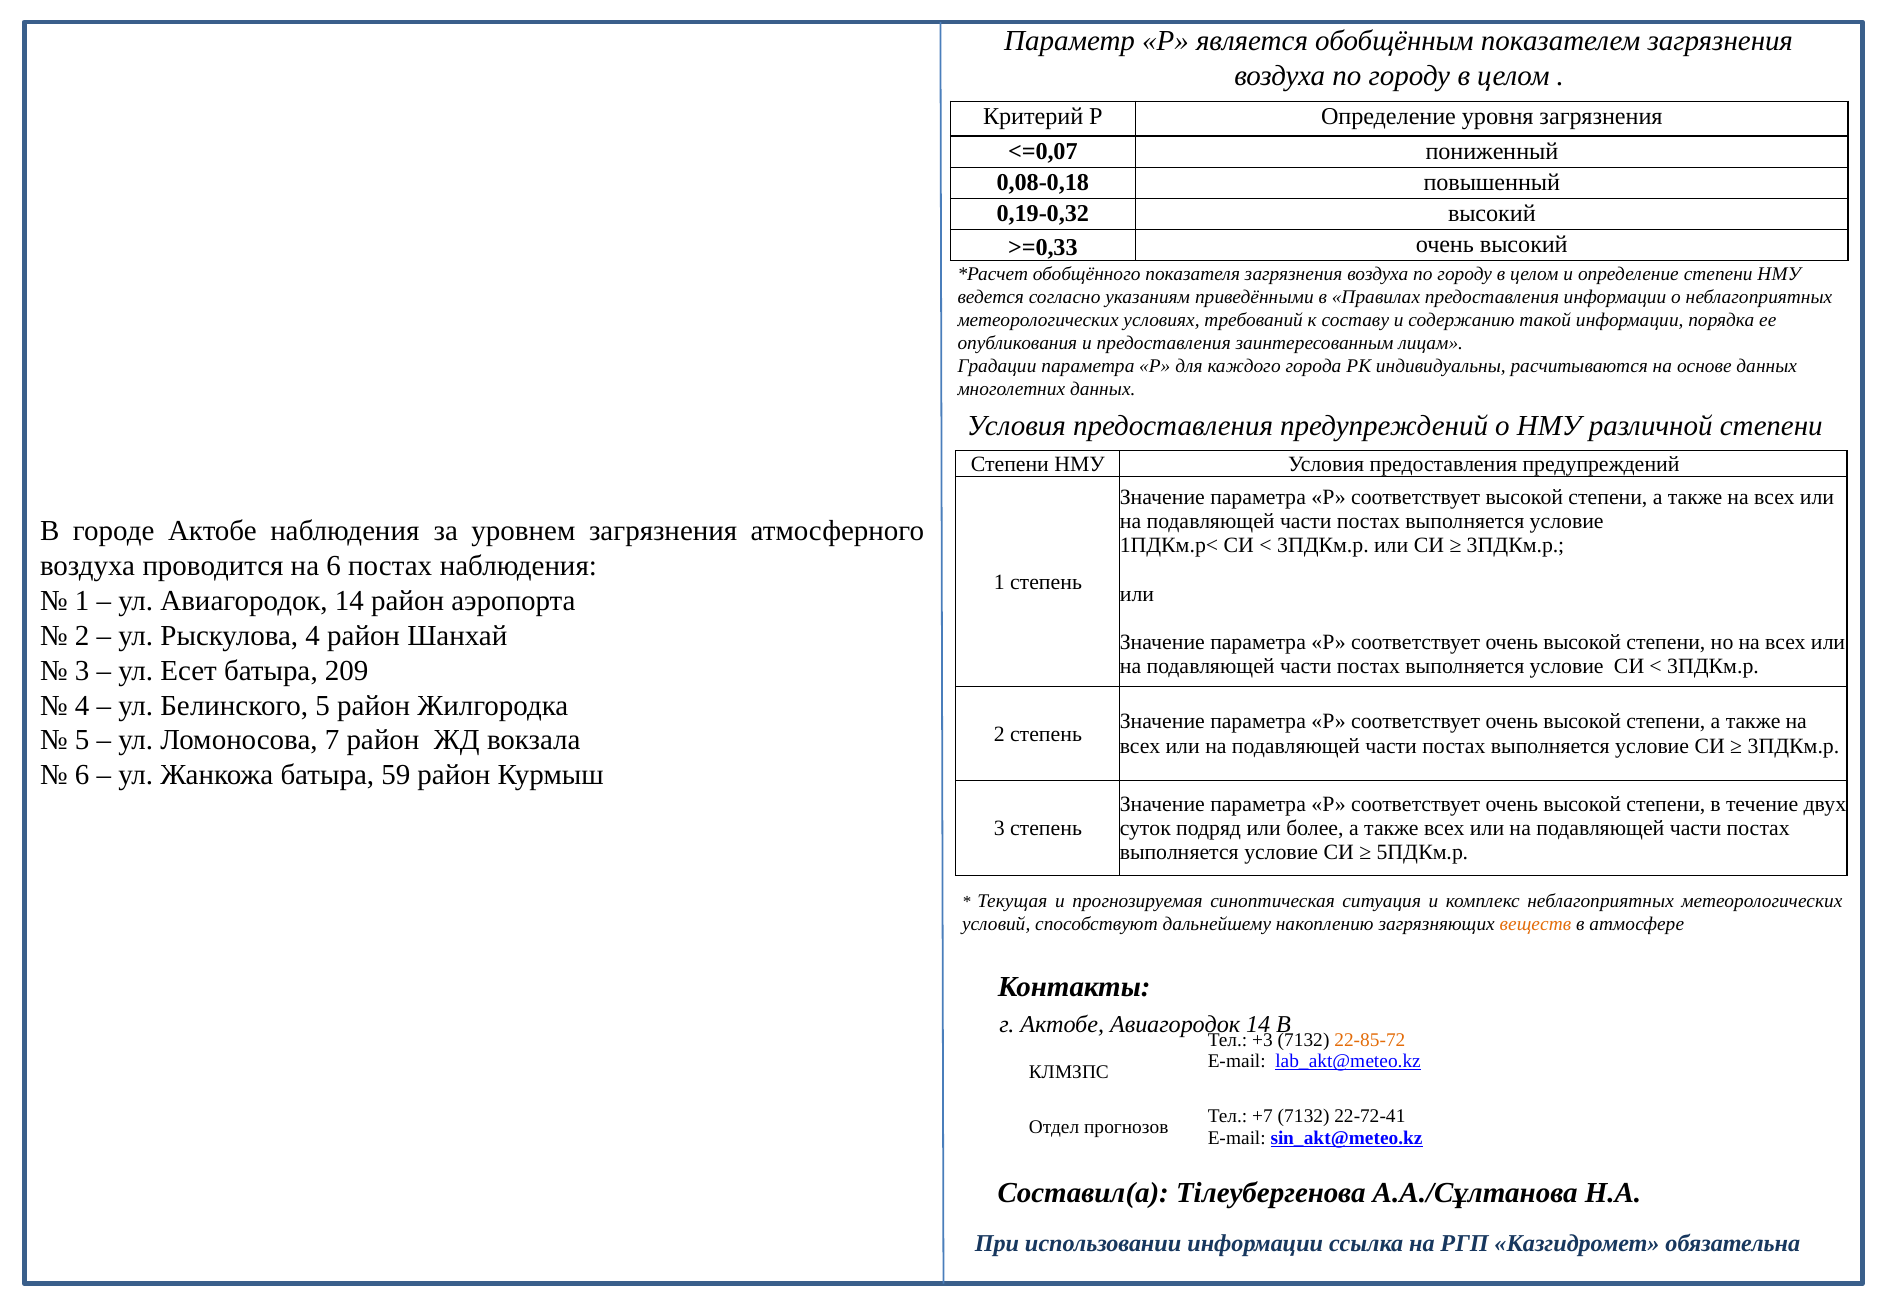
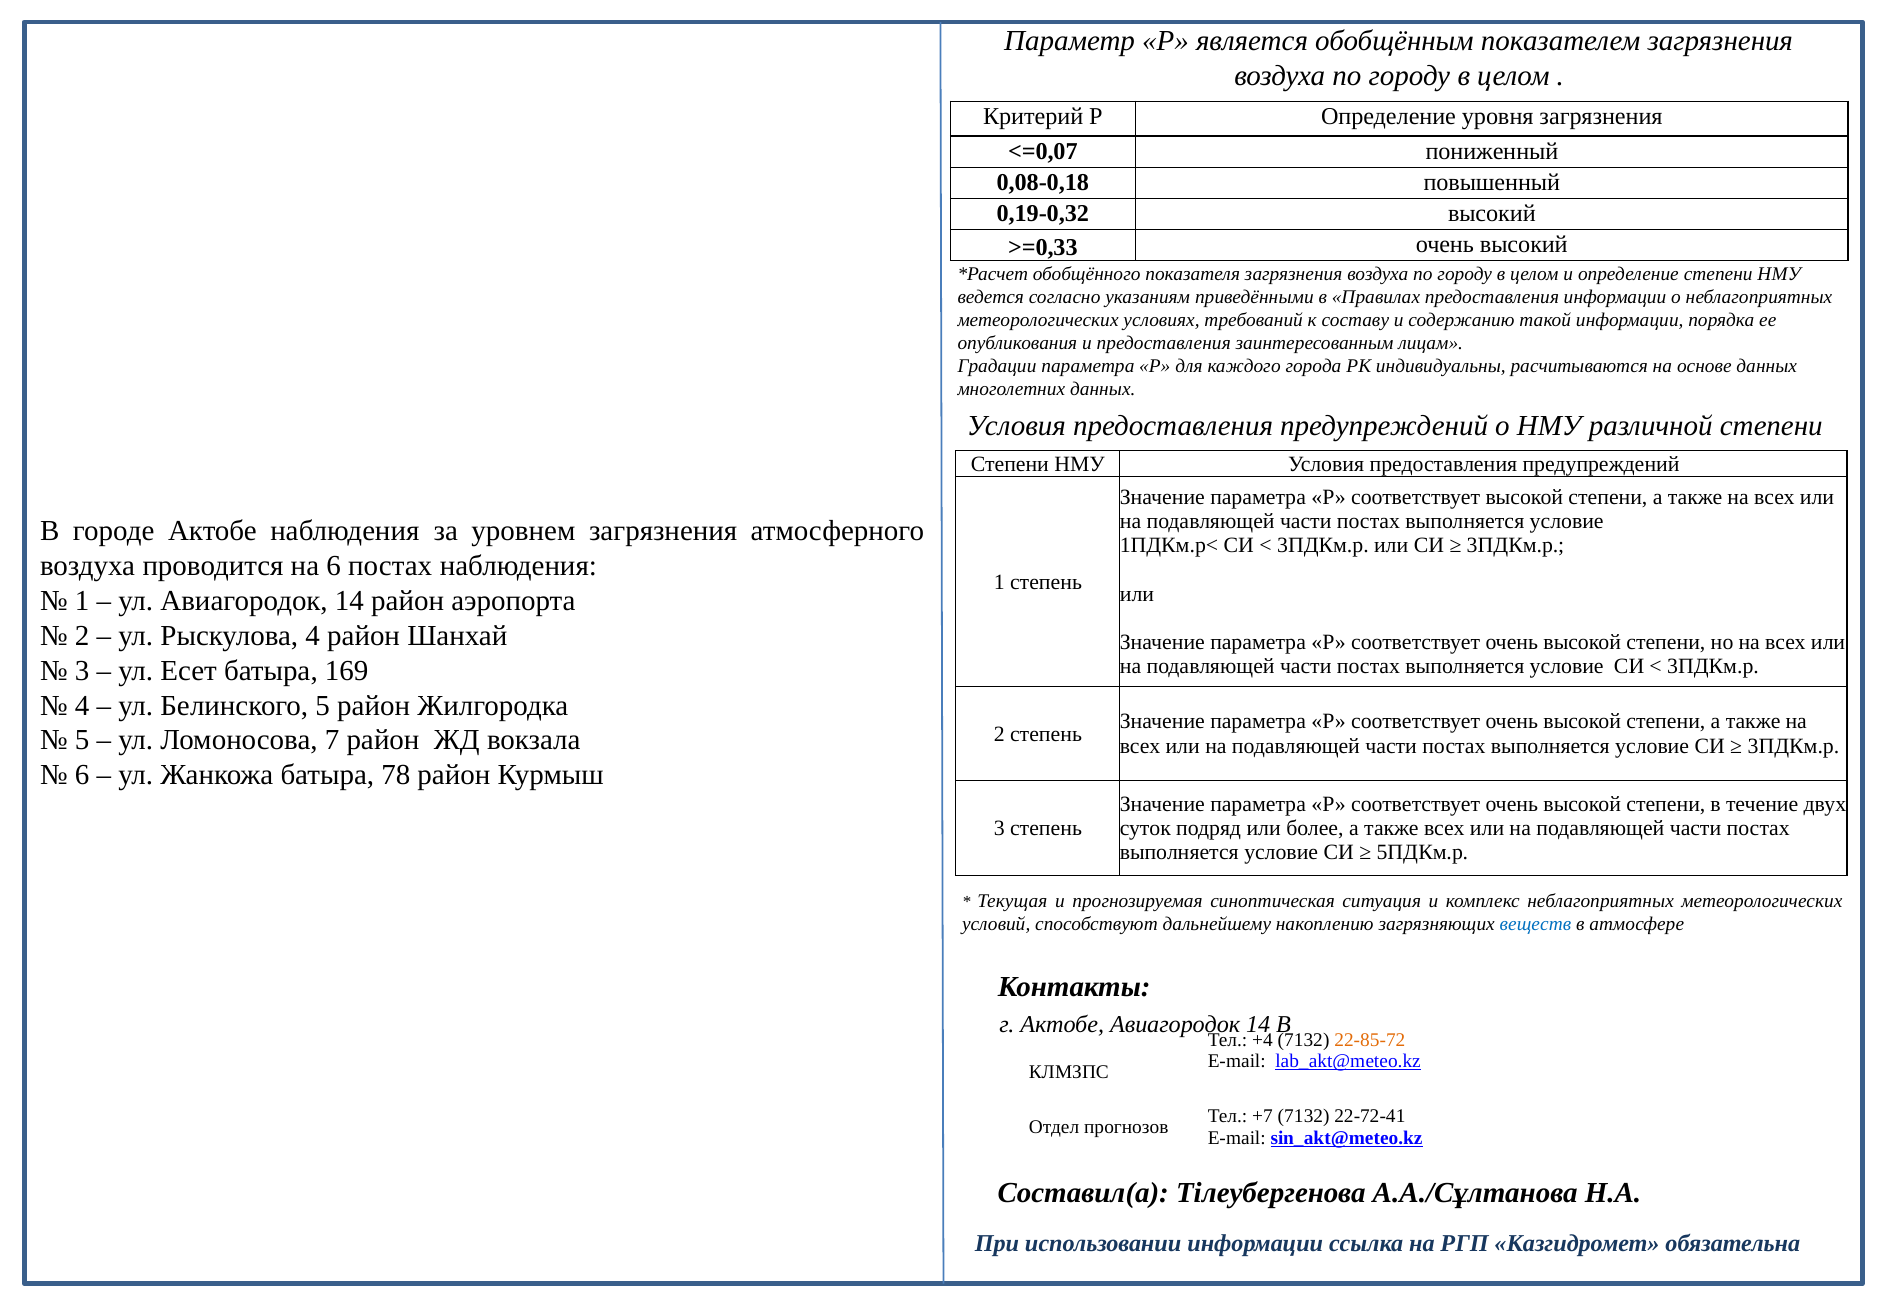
209: 209 -> 169
59: 59 -> 78
веществ colour: orange -> blue
+3: +3 -> +4
